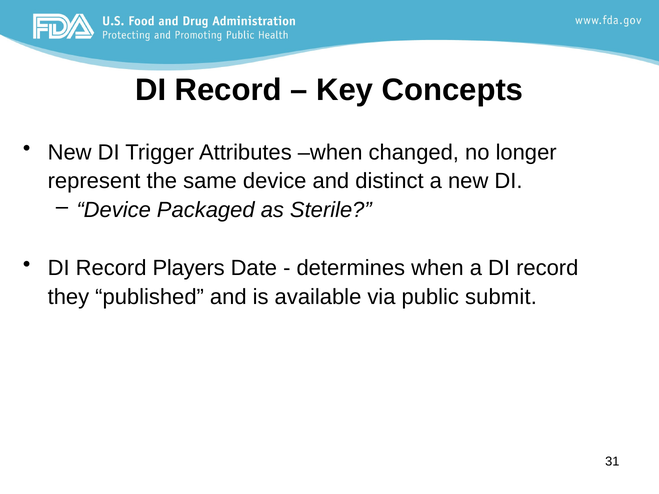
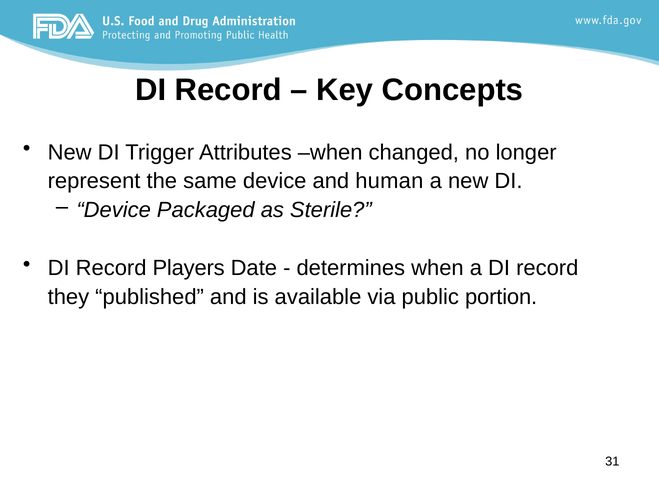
distinct: distinct -> human
submit: submit -> portion
